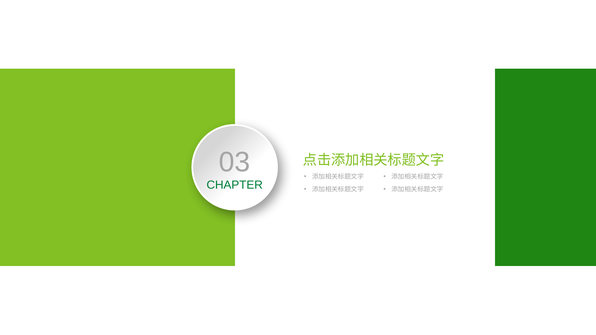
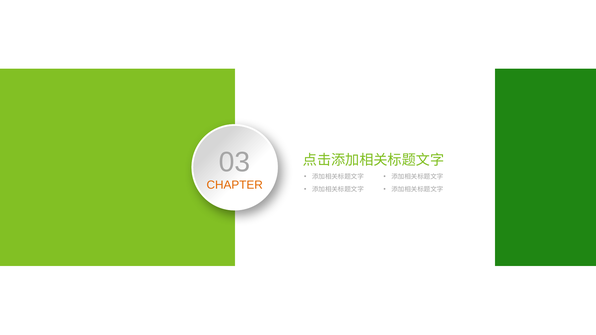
CHAPTER colour: green -> orange
